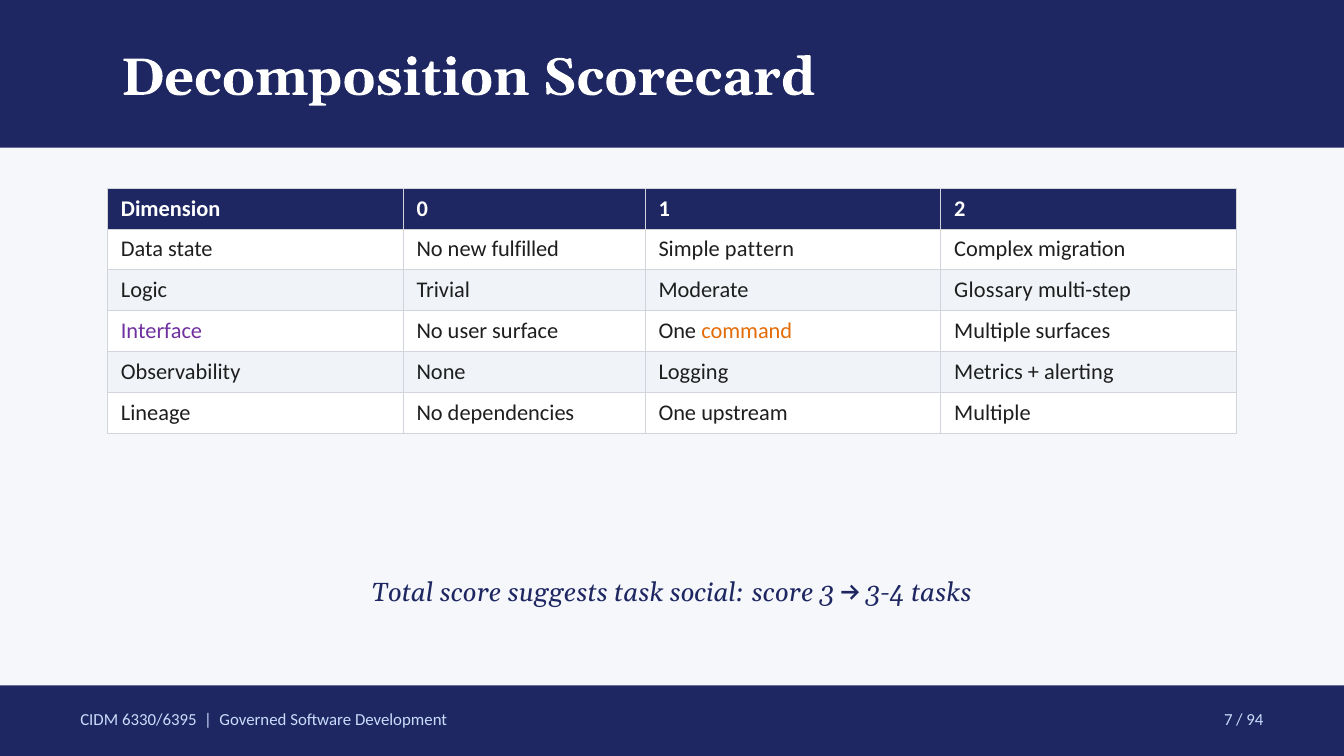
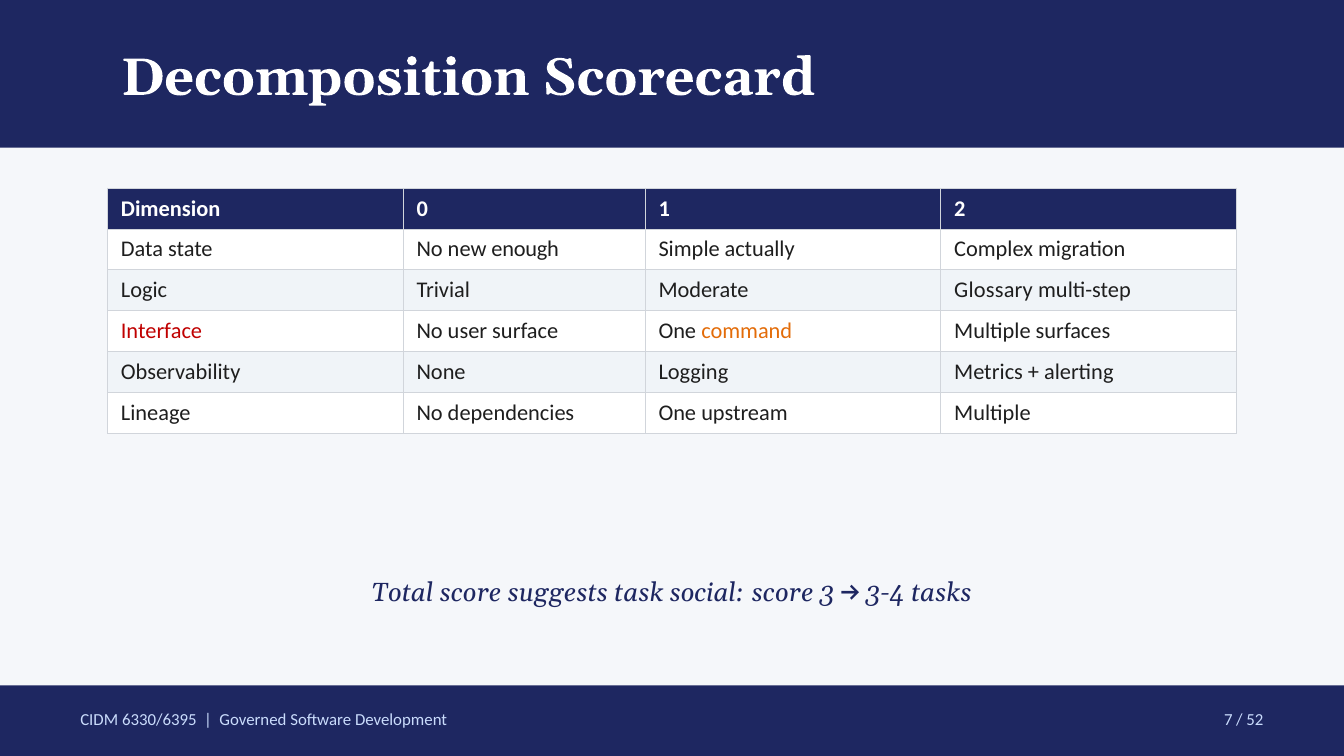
fulfilled: fulfilled -> enough
pattern: pattern -> actually
Interface colour: purple -> red
94: 94 -> 52
